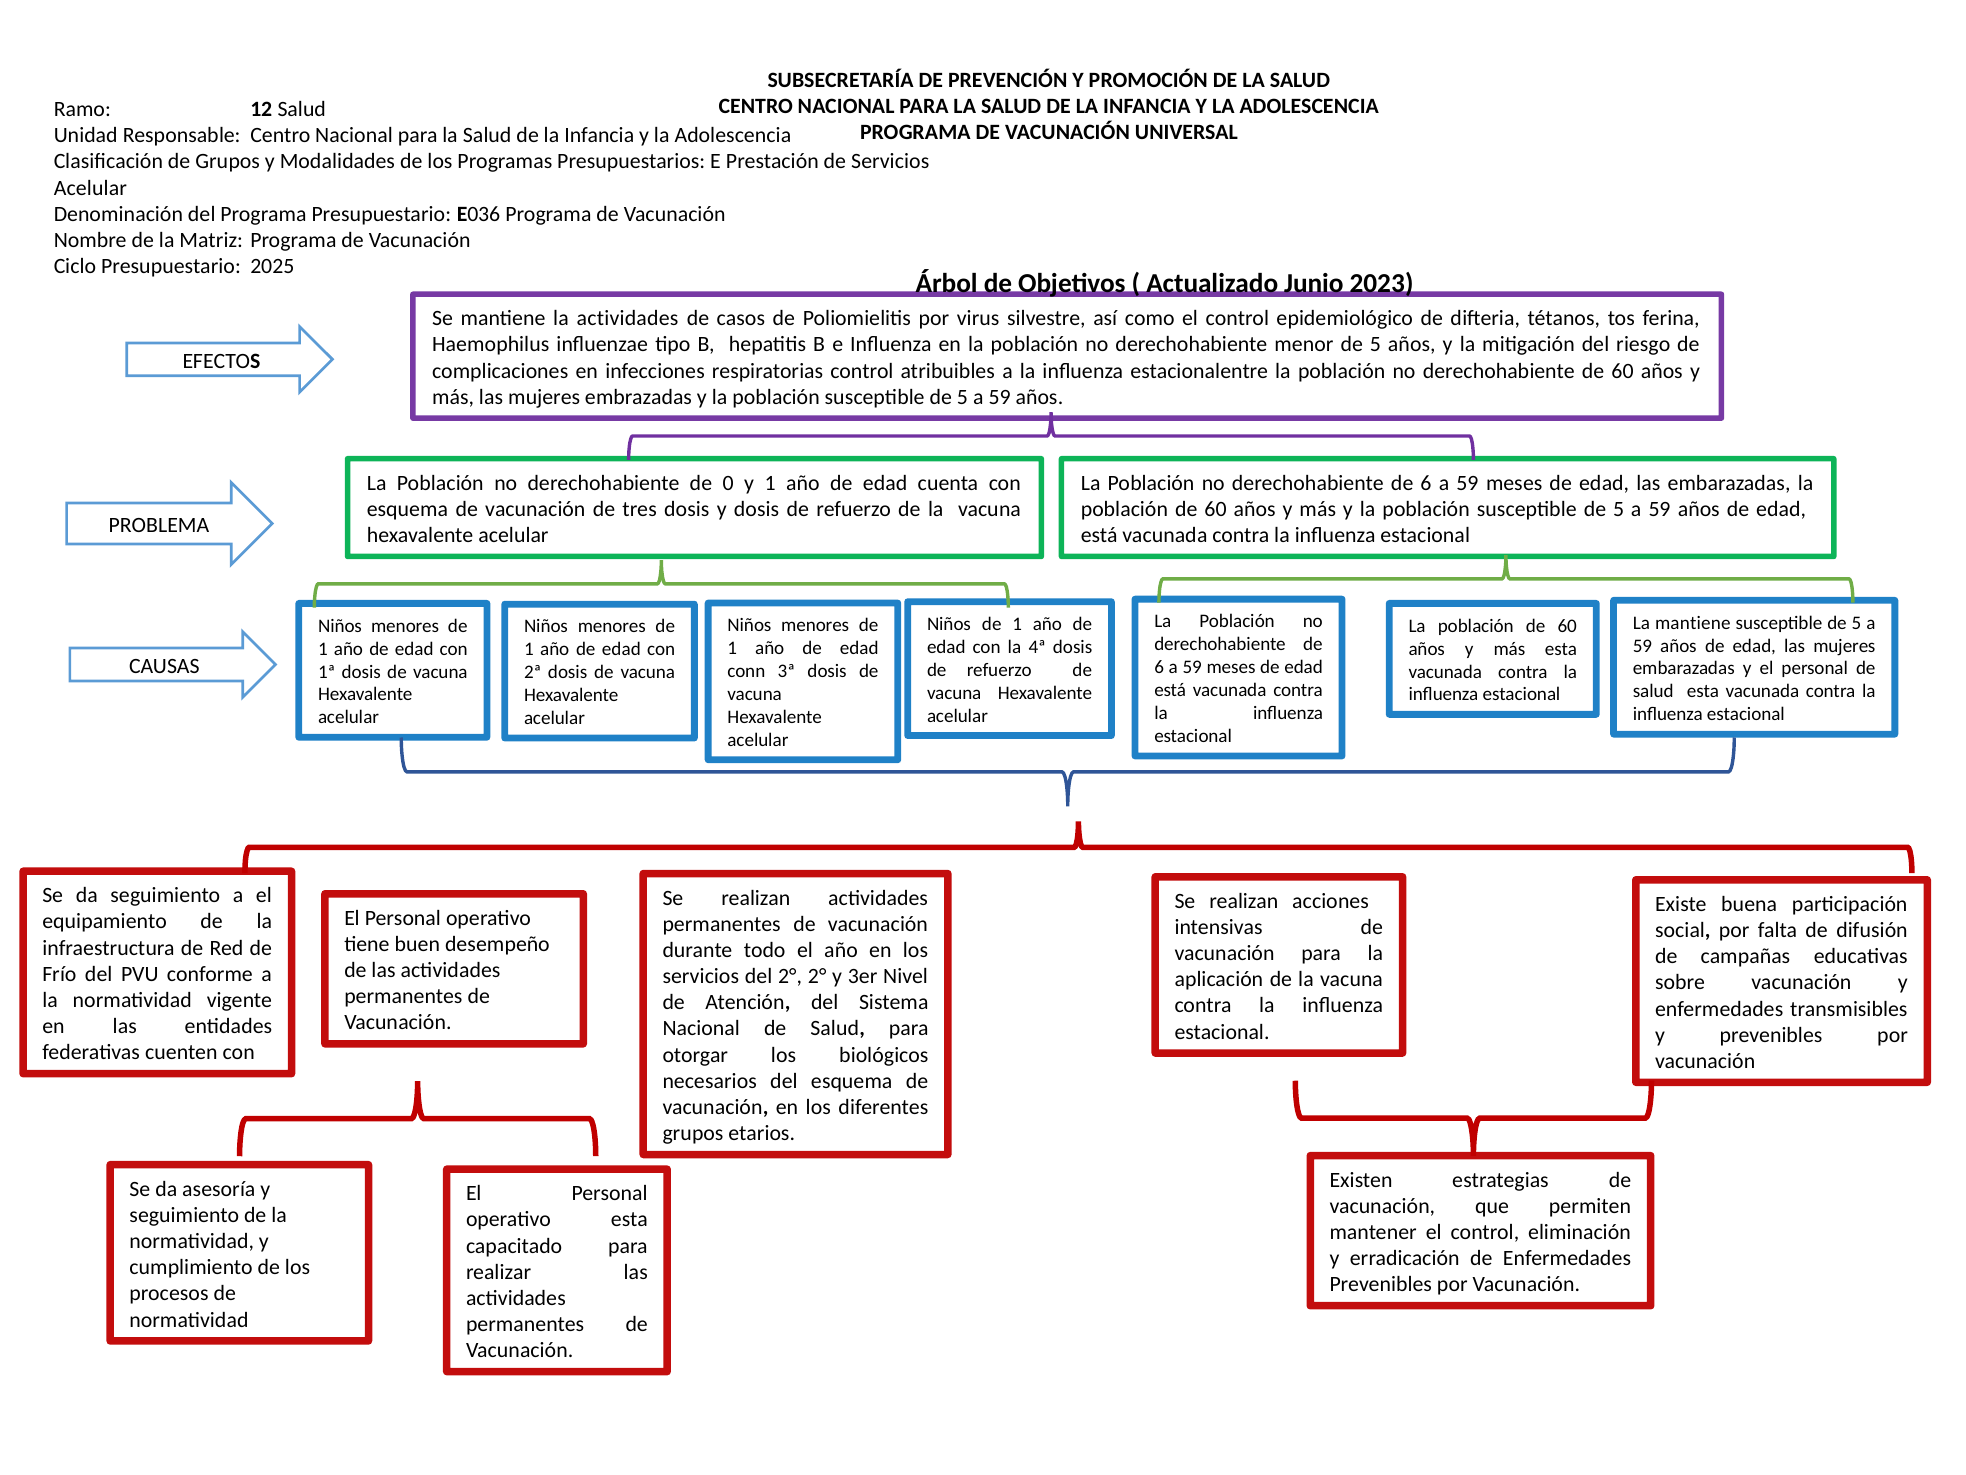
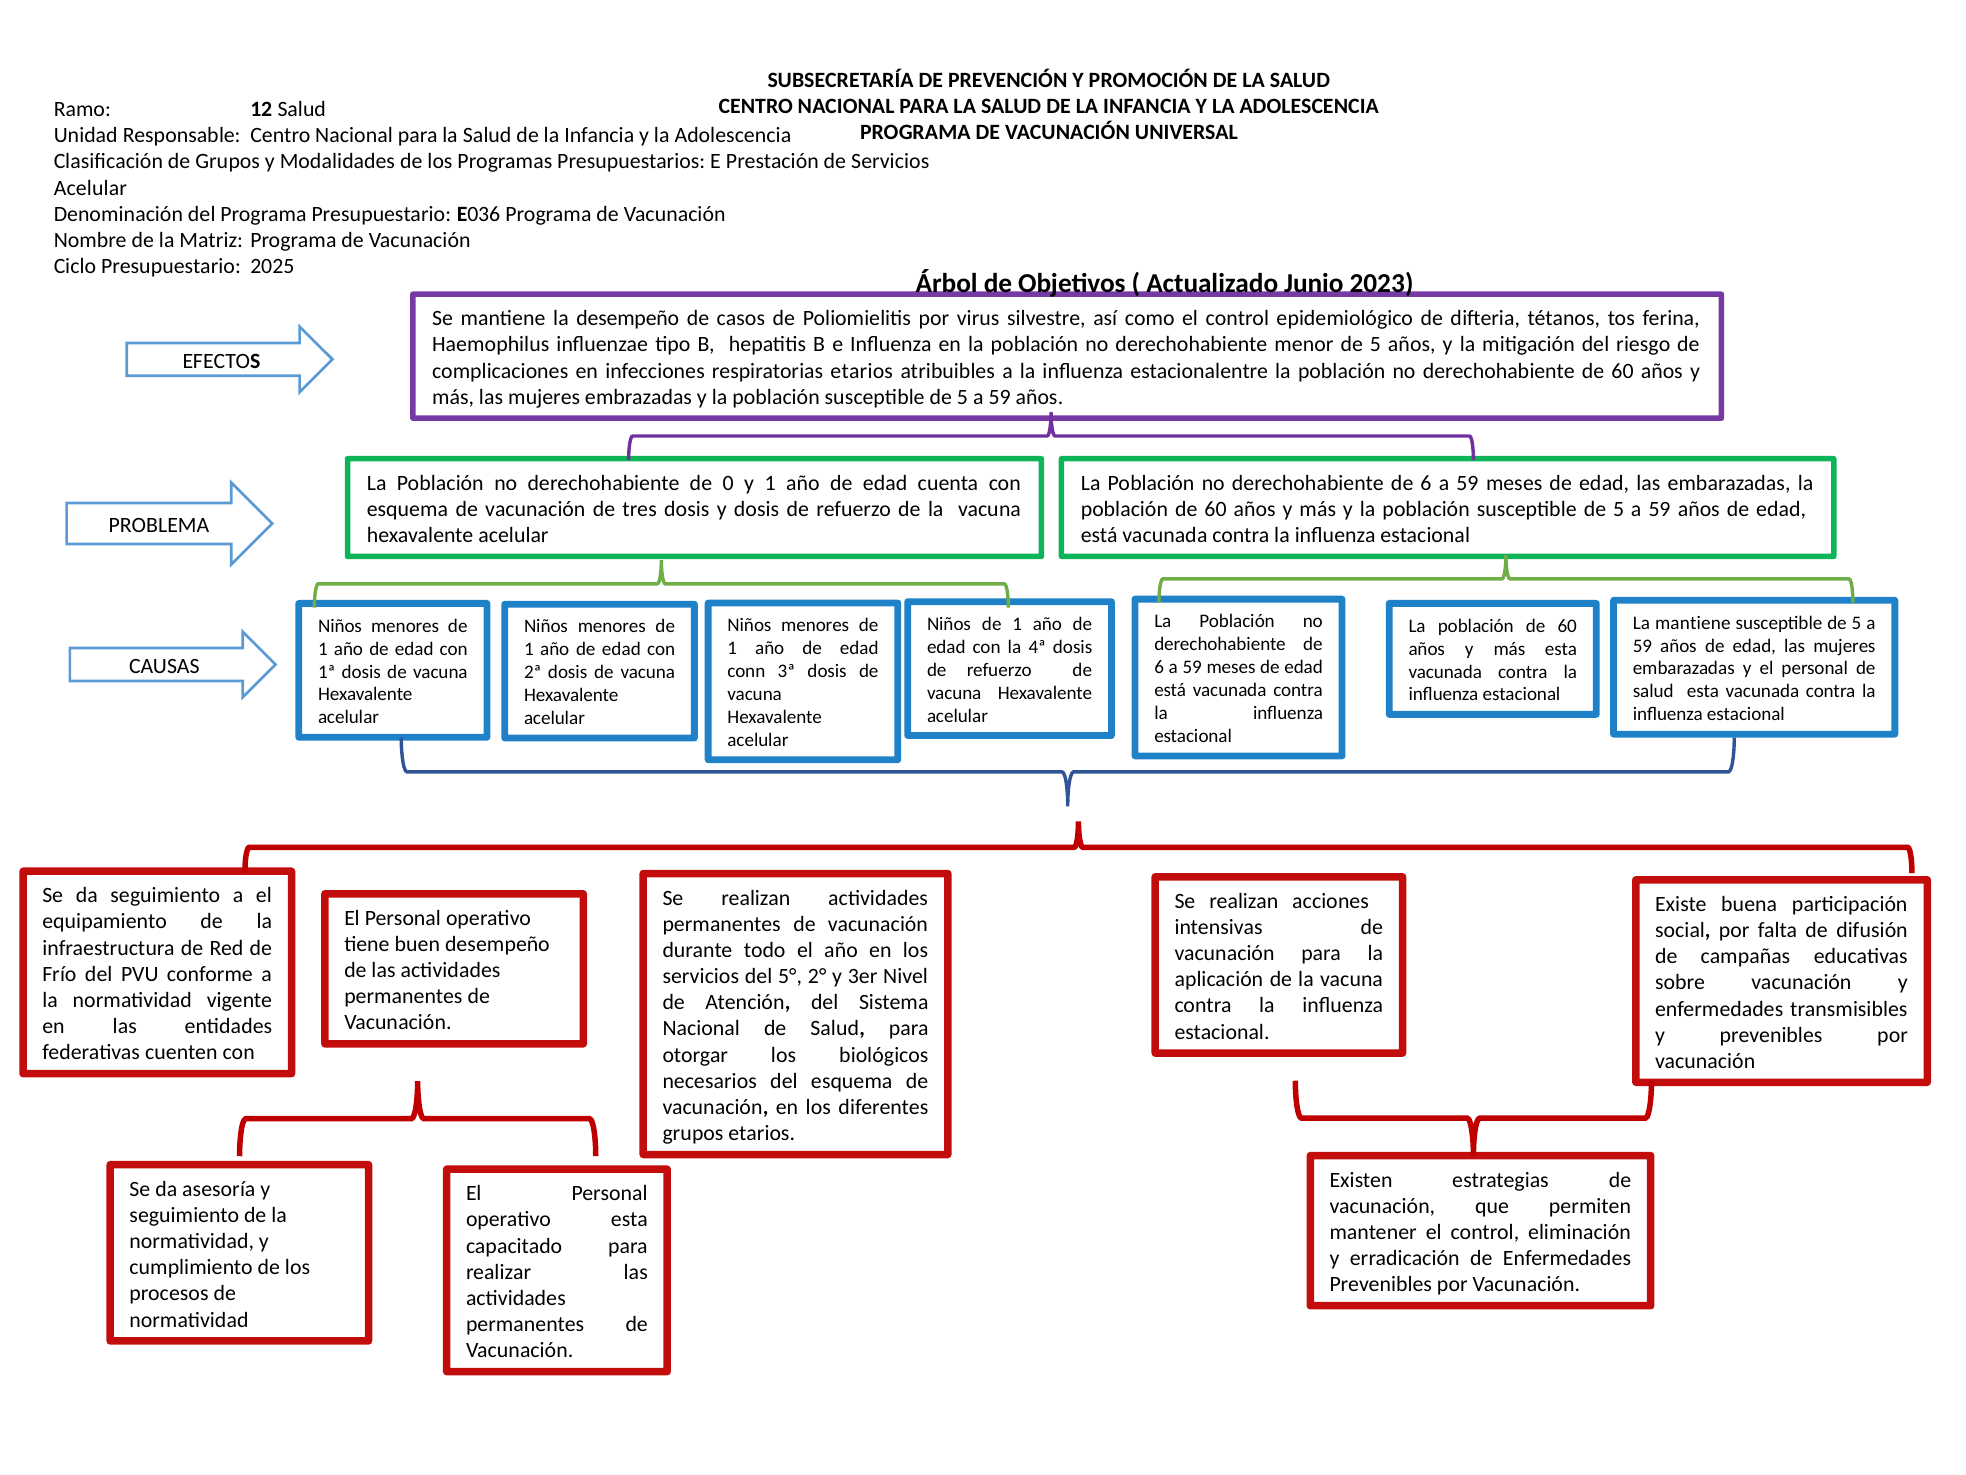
la actividades: actividades -> desempeño
respiratorias control: control -> etarios
del 2°: 2° -> 5°
